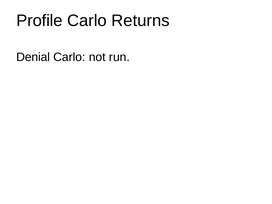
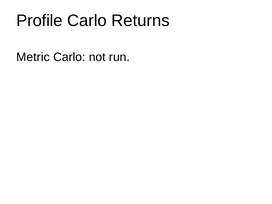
Denial: Denial -> Metric
